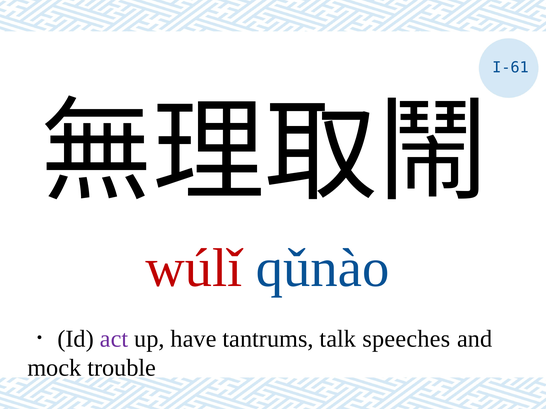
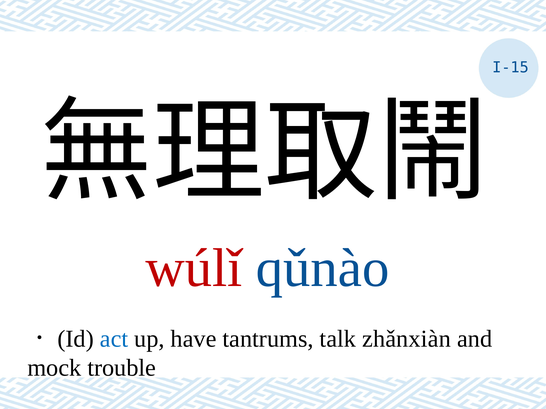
I-61: I-61 -> I-15
act colour: purple -> blue
speeches: speeches -> zhǎnxiàn
